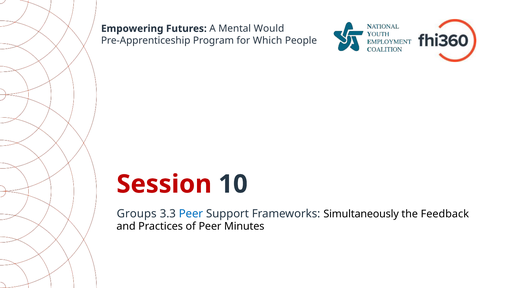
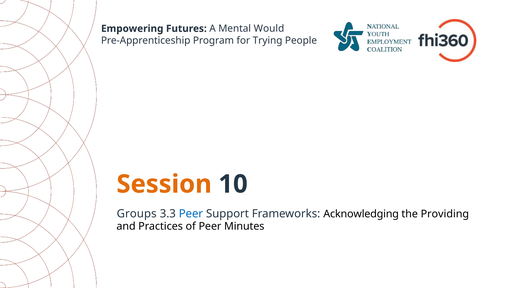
Which: Which -> Trying
Session colour: red -> orange
Simultaneously: Simultaneously -> Acknowledging
Feedback: Feedback -> Providing
